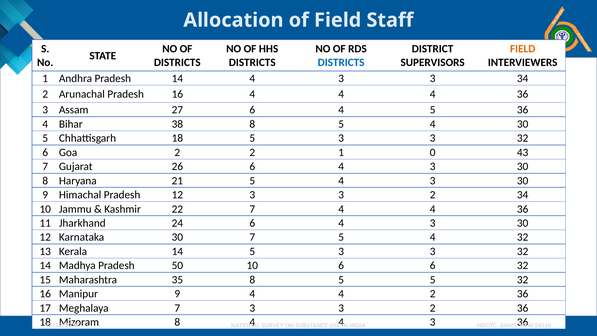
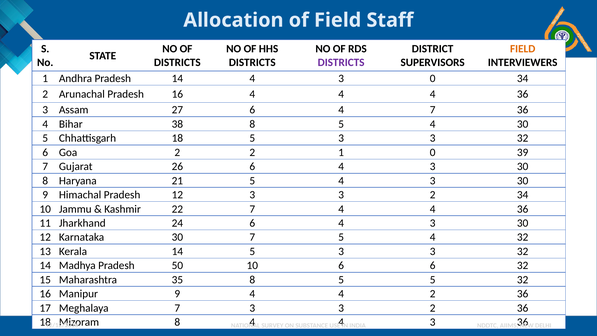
DISTRICTS at (341, 63) colour: blue -> purple
4 3 3: 3 -> 0
4 5: 5 -> 7
43: 43 -> 39
